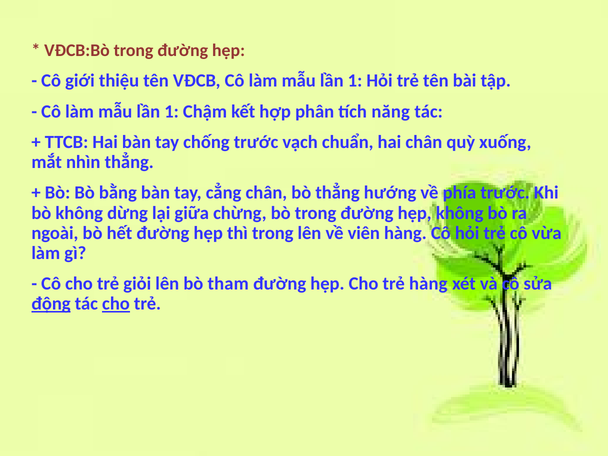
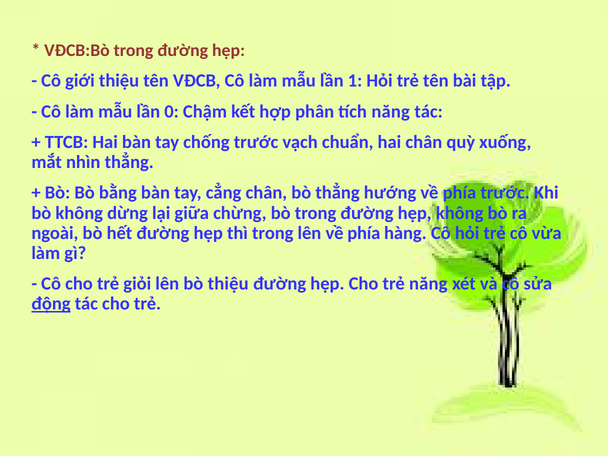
1 at (172, 111): 1 -> 0
lên về viên: viên -> phía
bò tham: tham -> thiệu
trẻ hàng: hàng -> năng
cho at (116, 304) underline: present -> none
